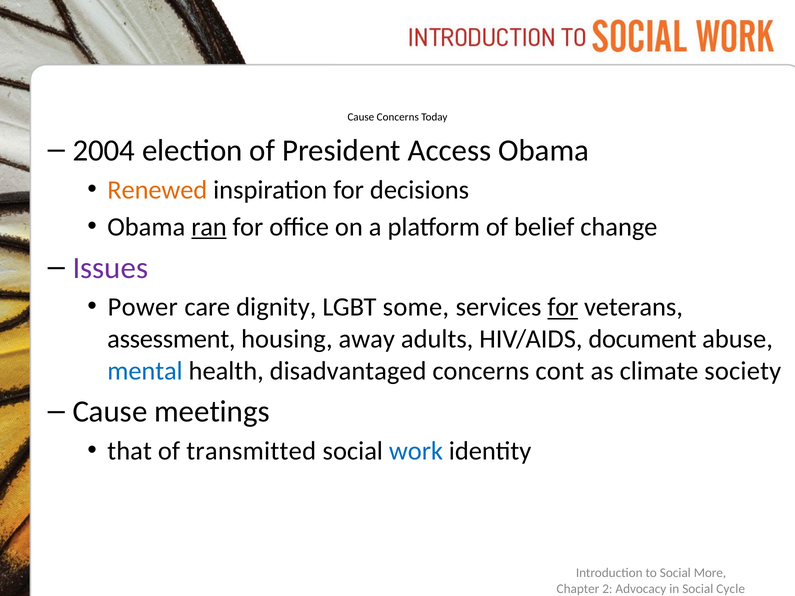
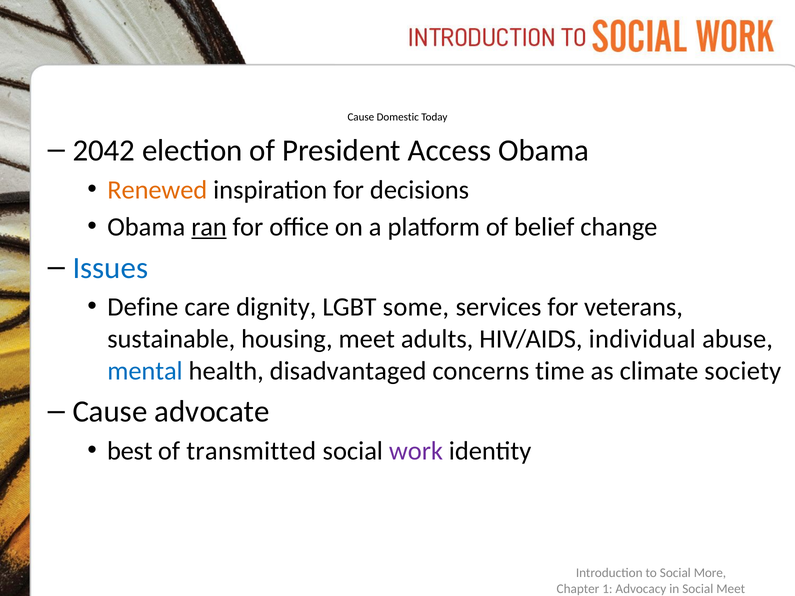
Cause Concerns: Concerns -> Domestic
2004: 2004 -> 2042
Issues colour: purple -> blue
Power: Power -> Define
for at (563, 307) underline: present -> none
assessment: assessment -> sustainable
housing away: away -> meet
document: document -> individual
cont: cont -> time
meetings: meetings -> advocate
that: that -> best
work colour: blue -> purple
2: 2 -> 1
Social Cycle: Cycle -> Meet
